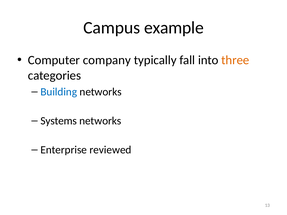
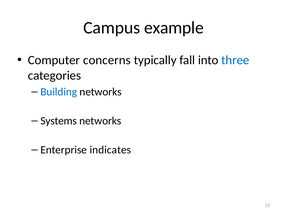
company: company -> concerns
three colour: orange -> blue
reviewed: reviewed -> indicates
